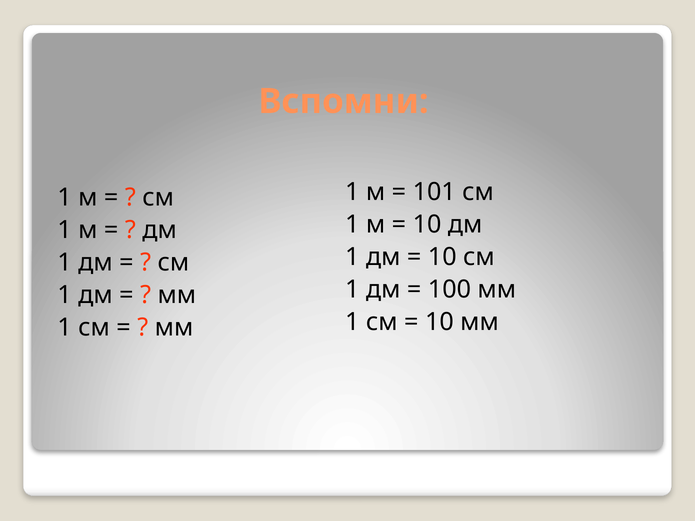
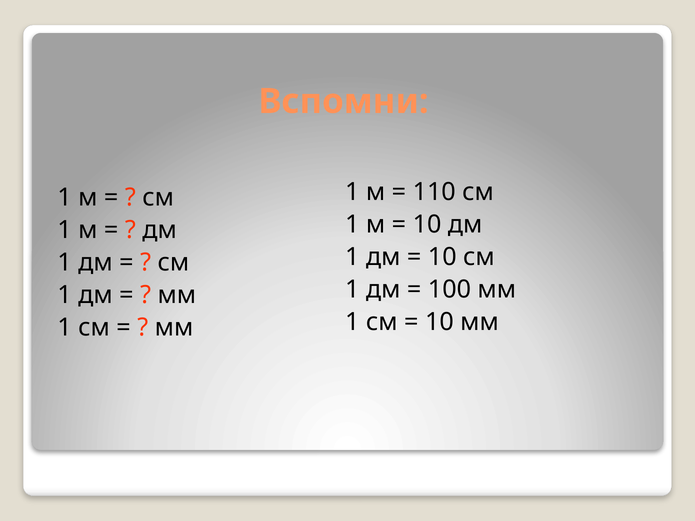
101: 101 -> 110
